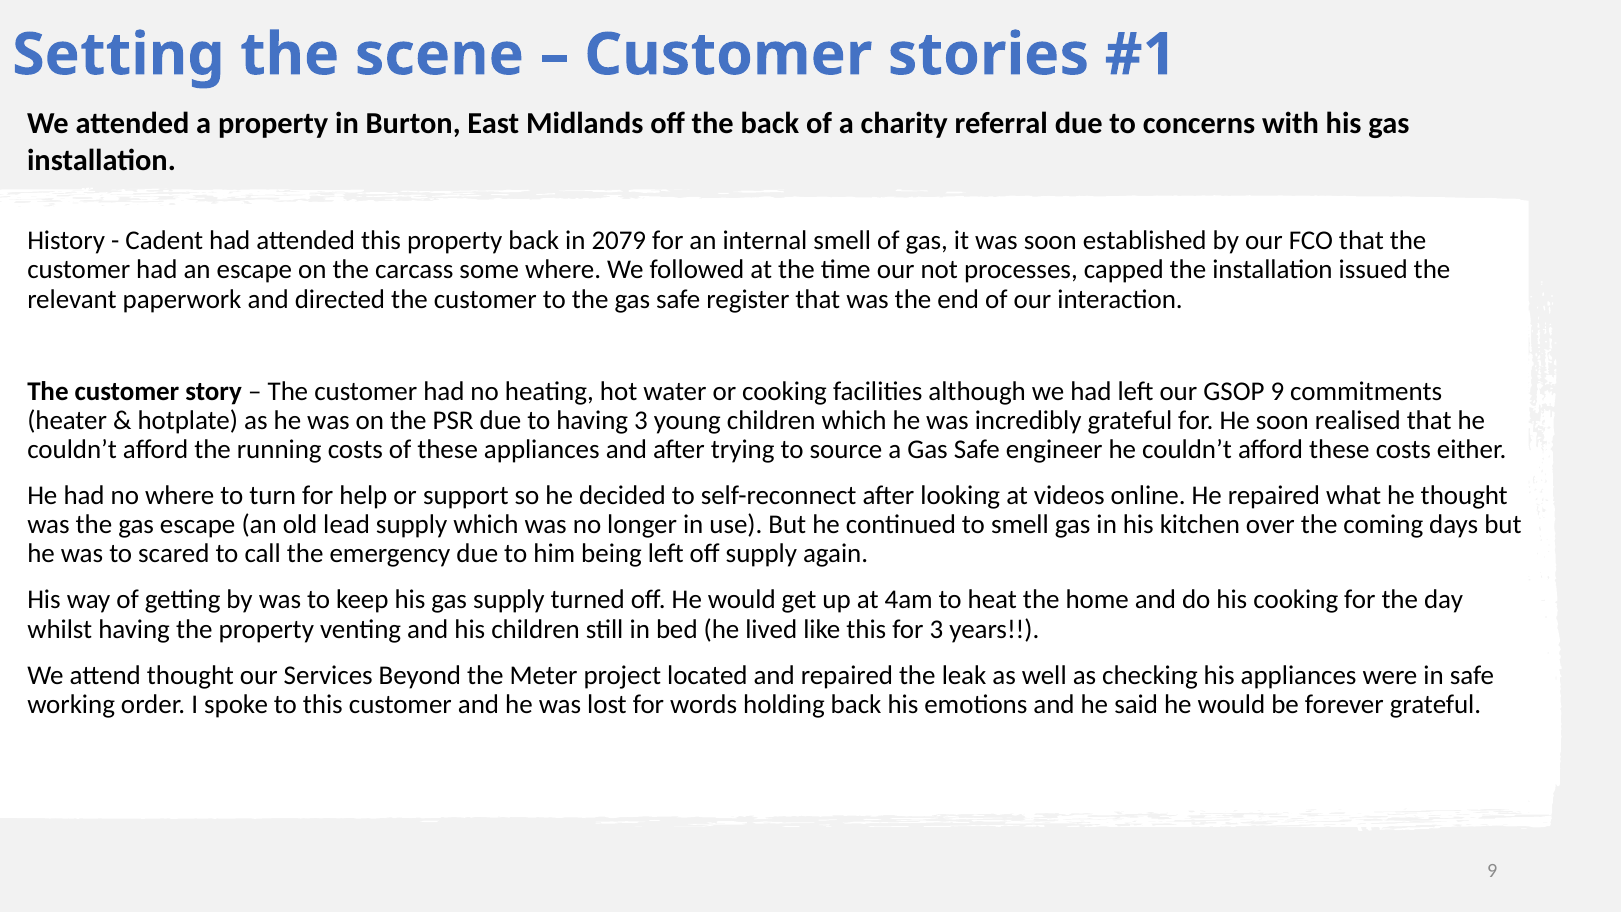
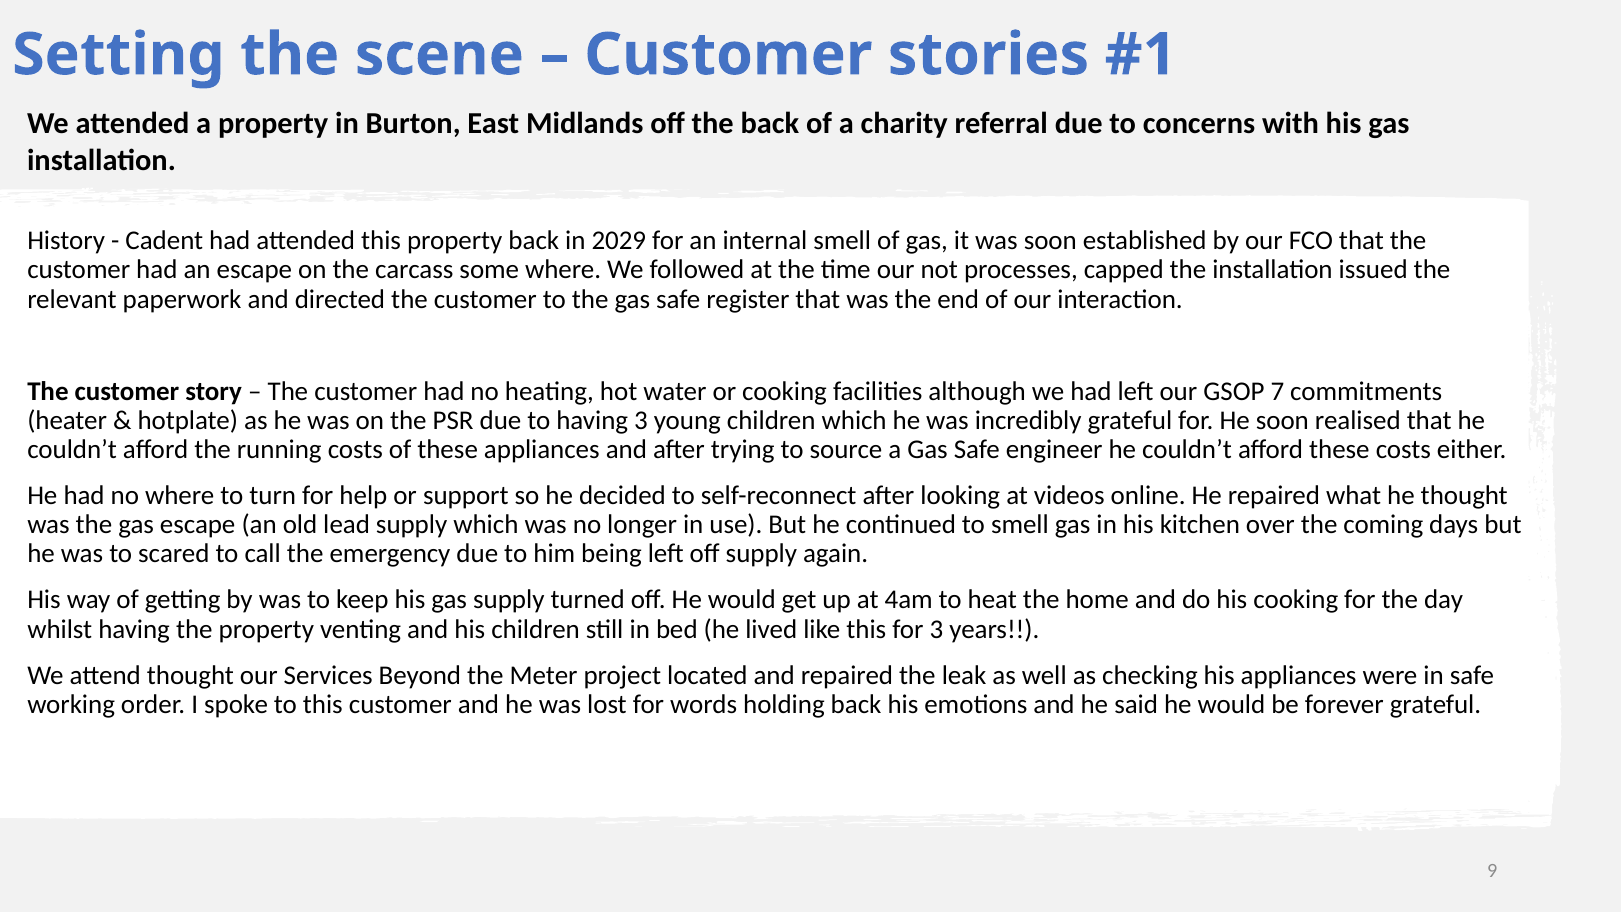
2079: 2079 -> 2029
GSOP 9: 9 -> 7
